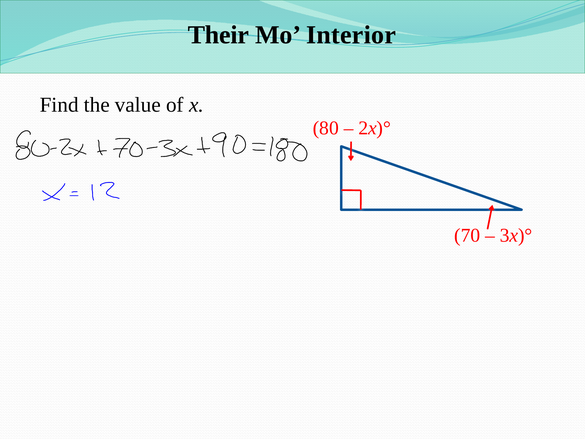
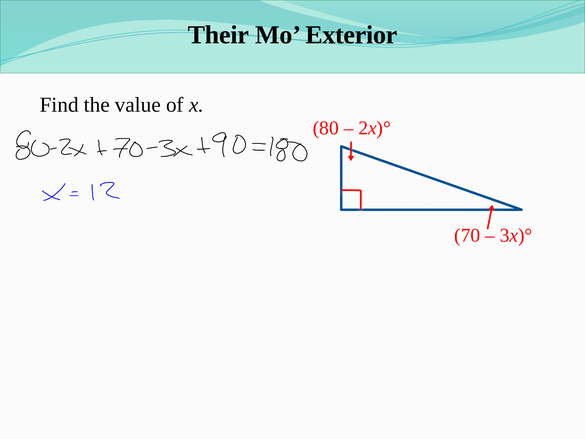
Interior: Interior -> Exterior
